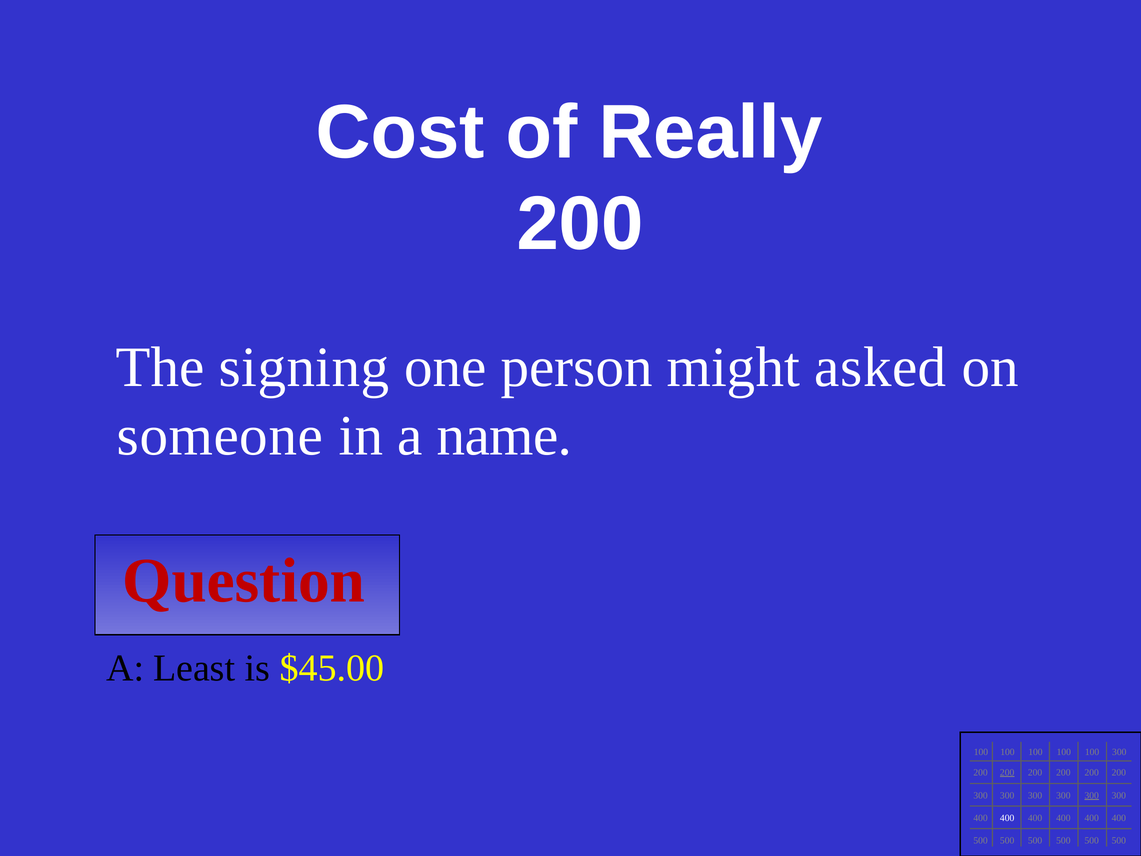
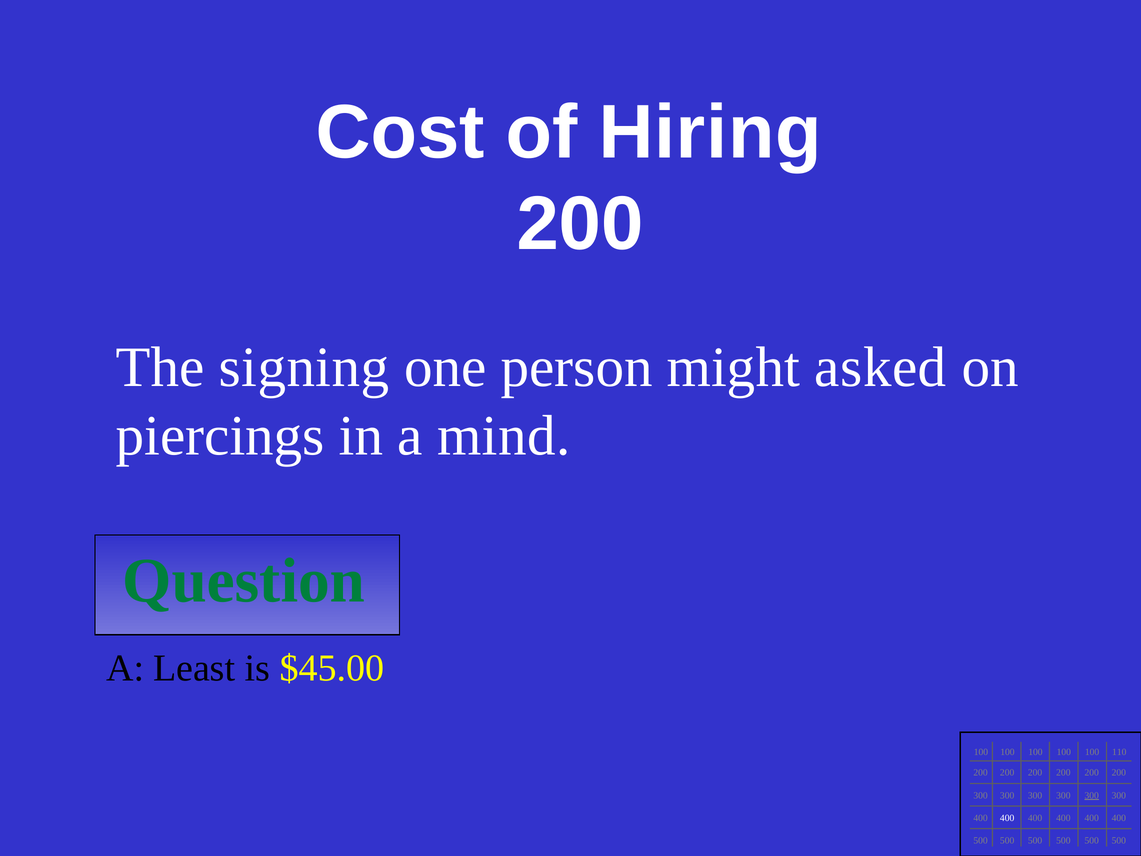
Really: Really -> Hiring
someone: someone -> piercings
name: name -> mind
Question colour: red -> green
100 300: 300 -> 110
200 at (1007, 772) underline: present -> none
